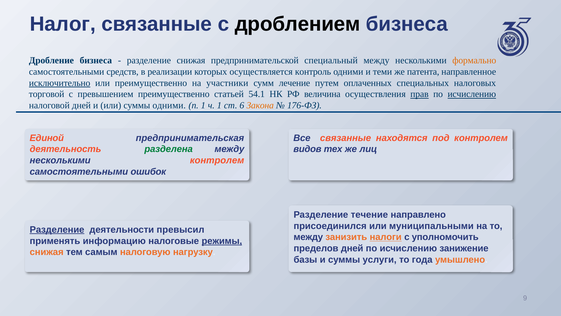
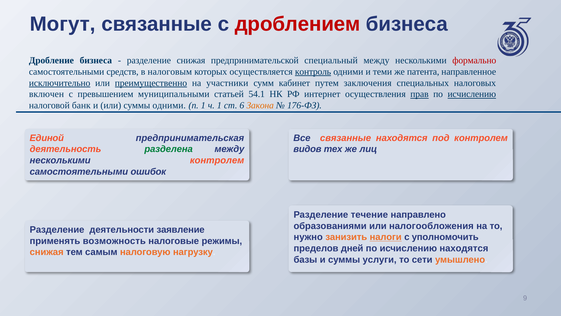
Налог: Налог -> Могут
дроблением colour: black -> red
формально colour: orange -> red
реализации: реализации -> налоговым
контроль underline: none -> present
преимущественно at (151, 83) underline: none -> present
лечение: лечение -> кабинет
оплаченных: оплаченных -> заключения
торговой: торговой -> включен
превышением преимущественно: преимущественно -> муниципальными
величина: величина -> интернет
налоговой дней: дней -> банк
присоединился: присоединился -> образованиями
муниципальными: муниципальными -> налогообложения
Разделение at (57, 229) underline: present -> none
превысил: превысил -> заявление
между at (308, 237): между -> нужно
информацию: информацию -> возможность
режимы underline: present -> none
исчислению занижение: занижение -> находятся
года: года -> сети
